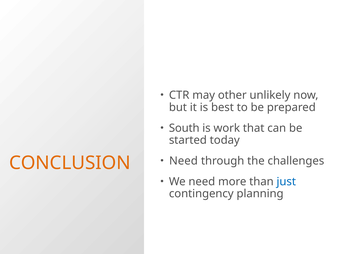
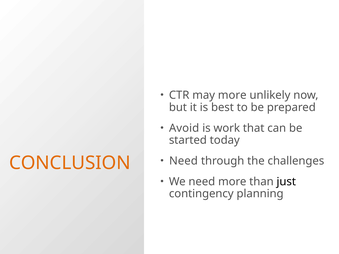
may other: other -> more
South: South -> Avoid
just colour: blue -> black
